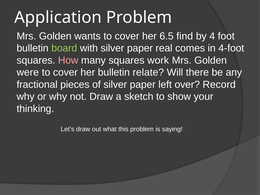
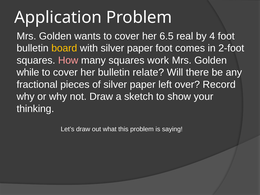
find: find -> real
board colour: light green -> yellow
paper real: real -> foot
4-foot: 4-foot -> 2-foot
were: were -> while
